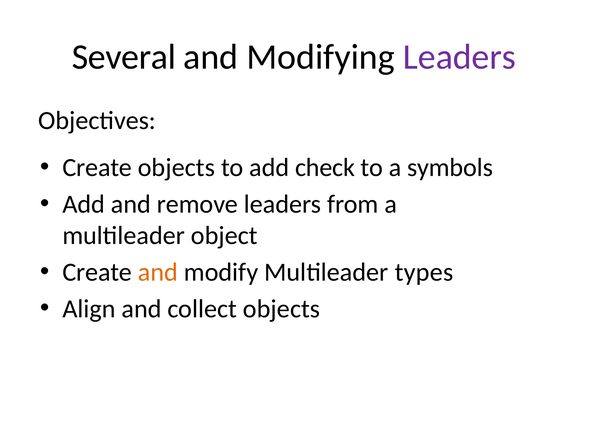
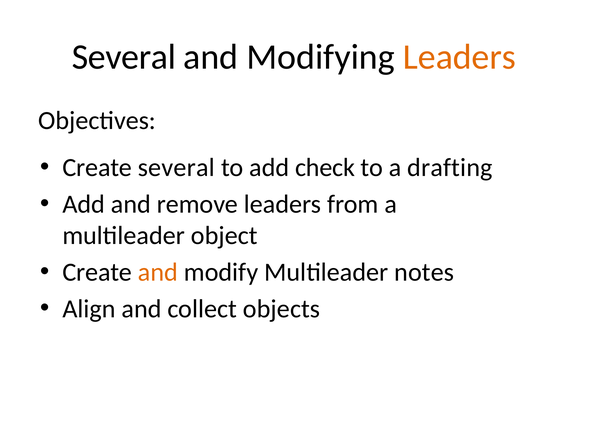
Leaders at (459, 57) colour: purple -> orange
Create objects: objects -> several
symbols: symbols -> drafting
types: types -> notes
